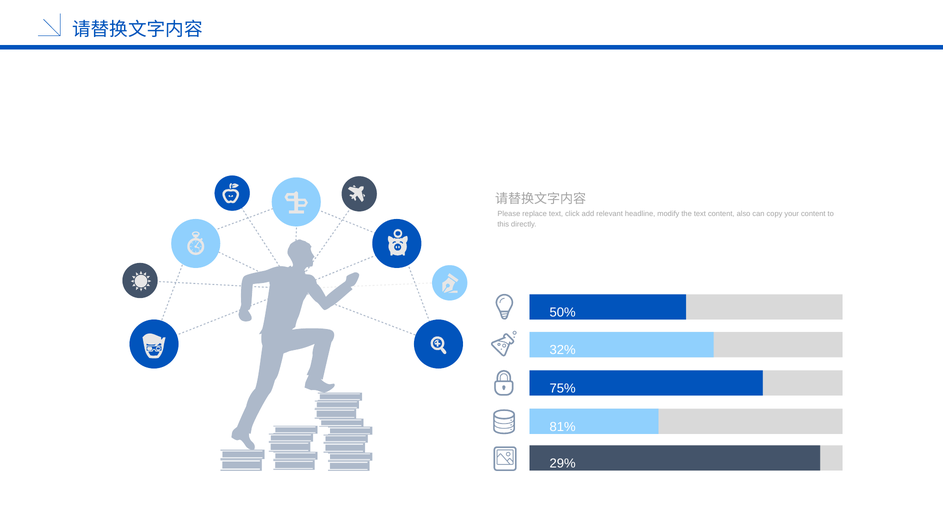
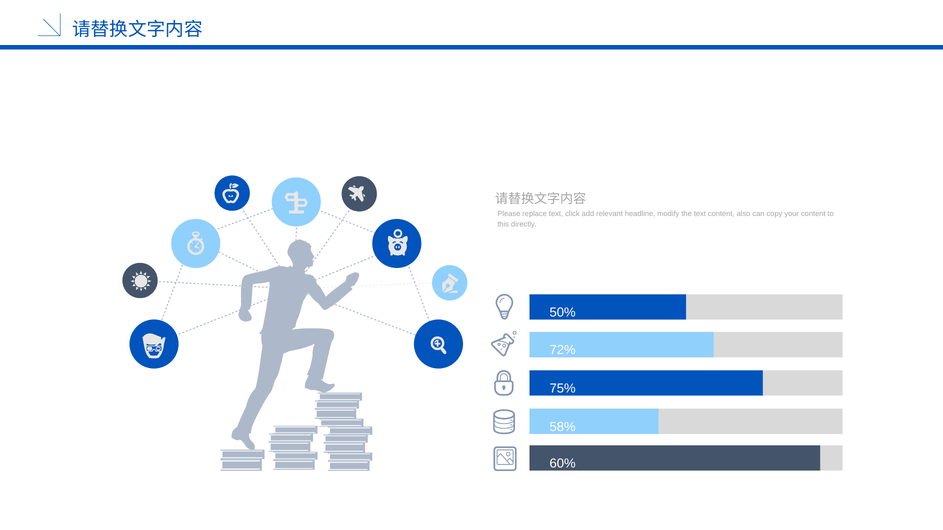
32%: 32% -> 72%
81%: 81% -> 58%
29%: 29% -> 60%
